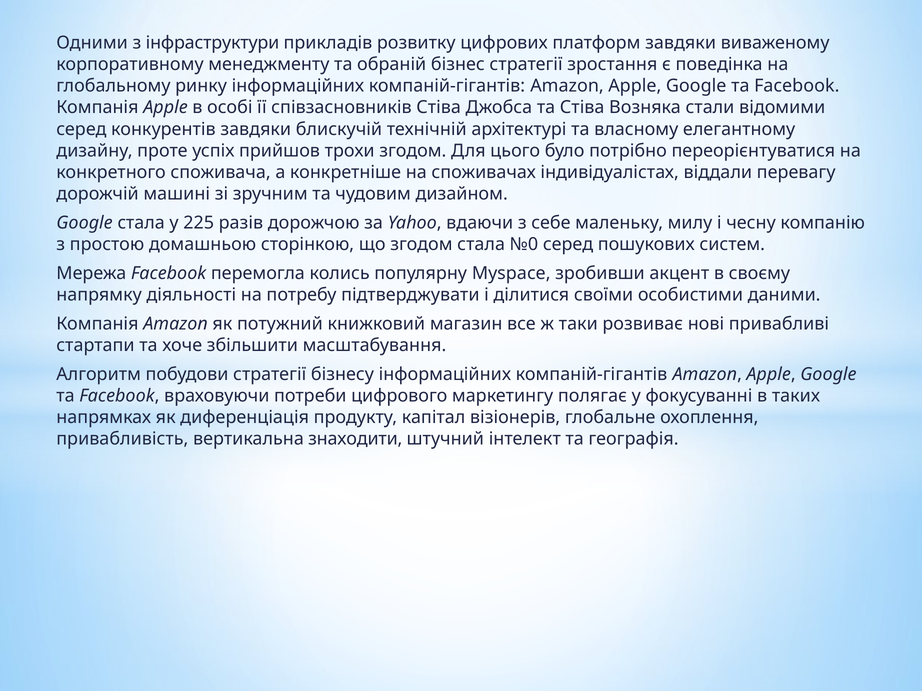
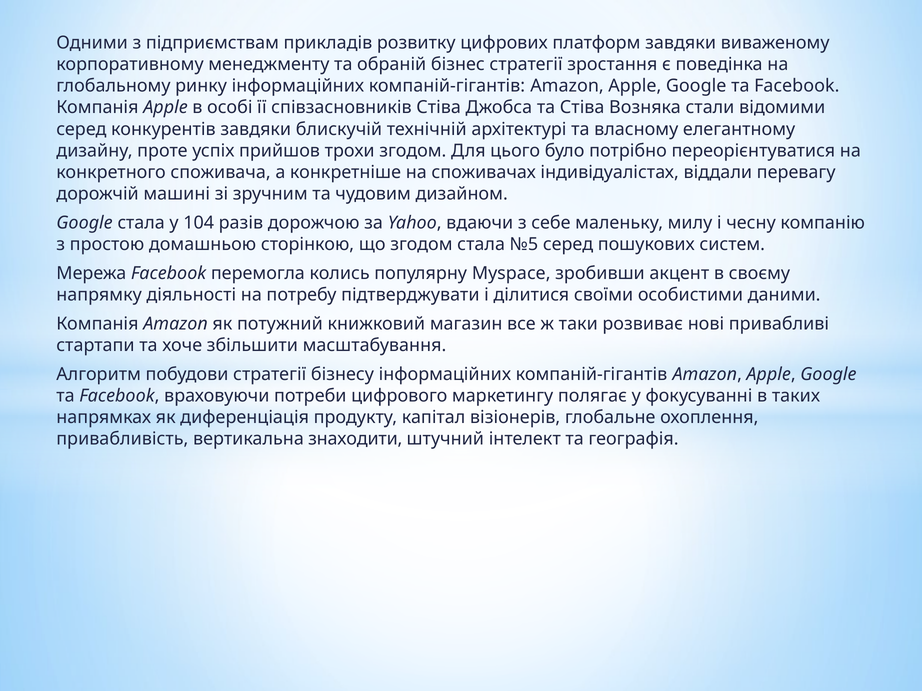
інфраструктури: інфраструктури -> підприємствам
225: 225 -> 104
№0: №0 -> №5
